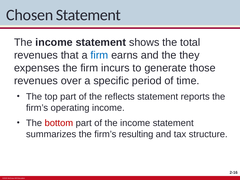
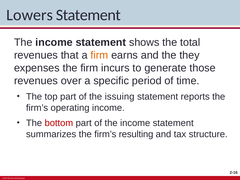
Chosen: Chosen -> Lowers
firm at (99, 55) colour: blue -> orange
reflects: reflects -> issuing
